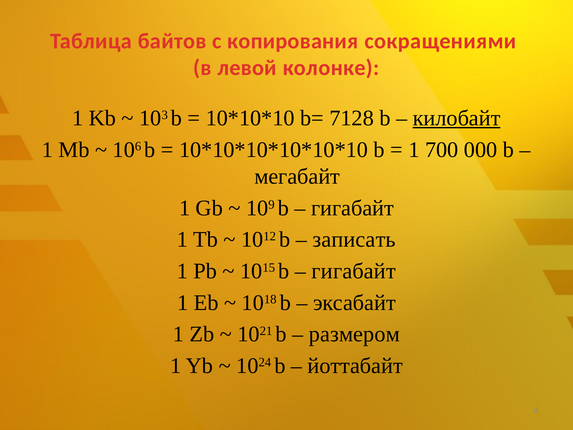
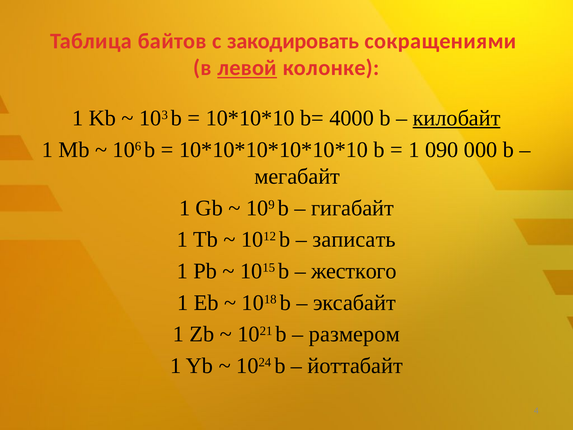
копирования: копирования -> закодировать
левой underline: none -> present
7128: 7128 -> 4000
700: 700 -> 090
гигабайт at (354, 271): гигабайт -> жесткого
